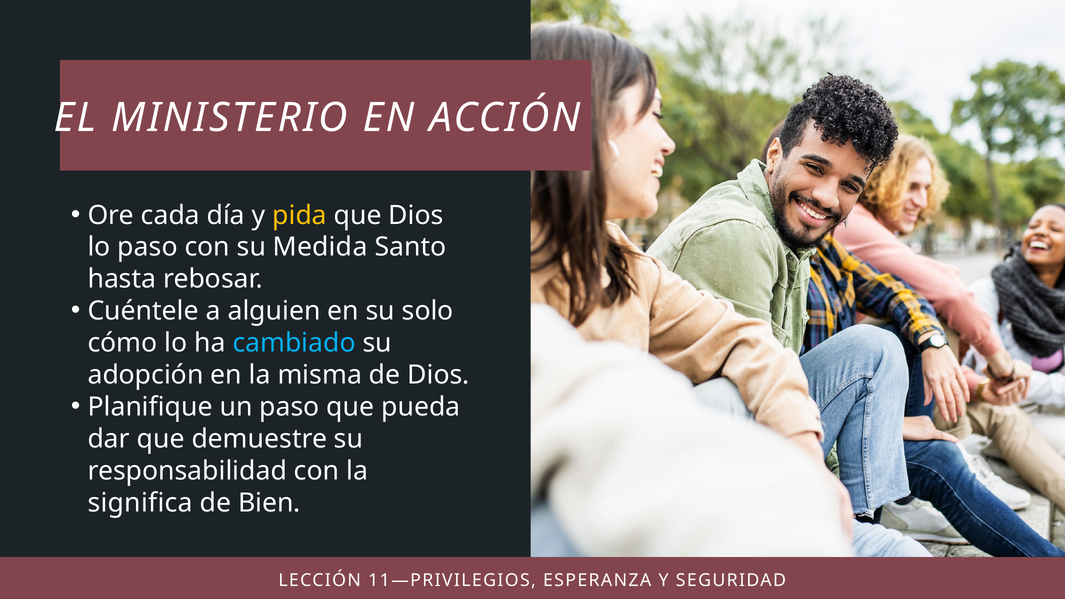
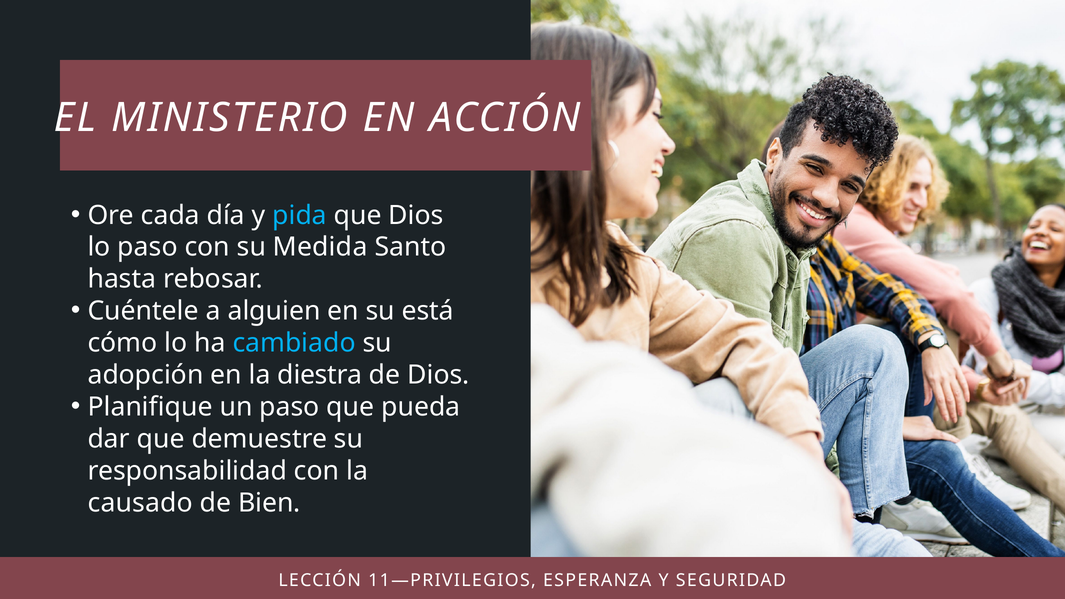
pida colour: yellow -> light blue
solo: solo -> está
misma: misma -> diestra
significa: significa -> causado
